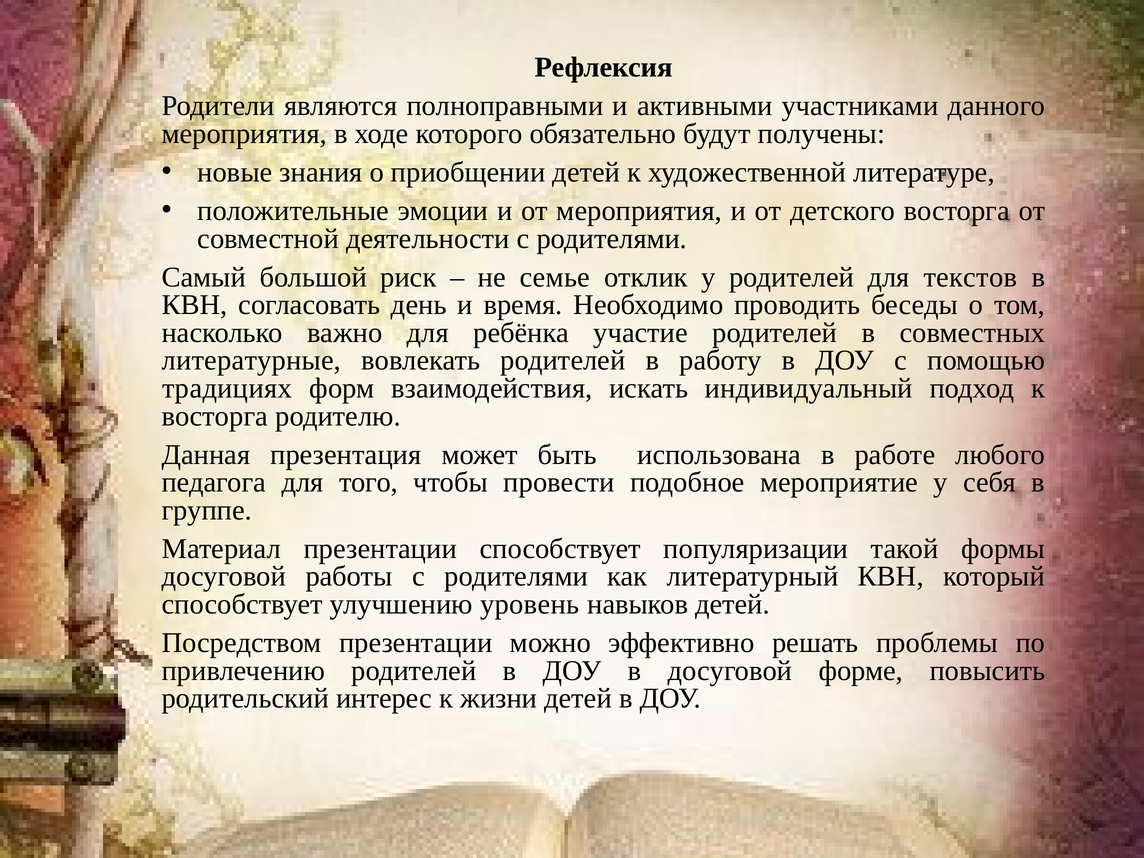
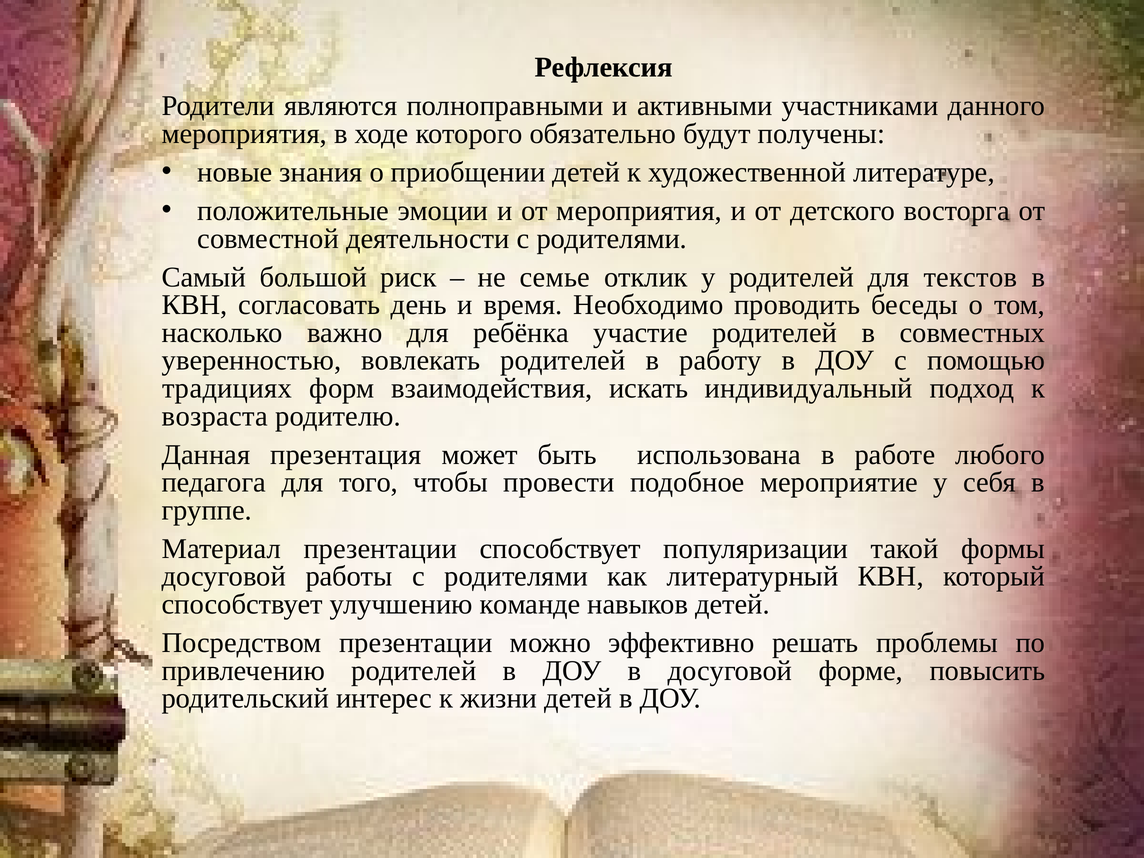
литературные: литературные -> уверенностью
восторга at (215, 416): восторга -> возраста
уровень: уровень -> команде
